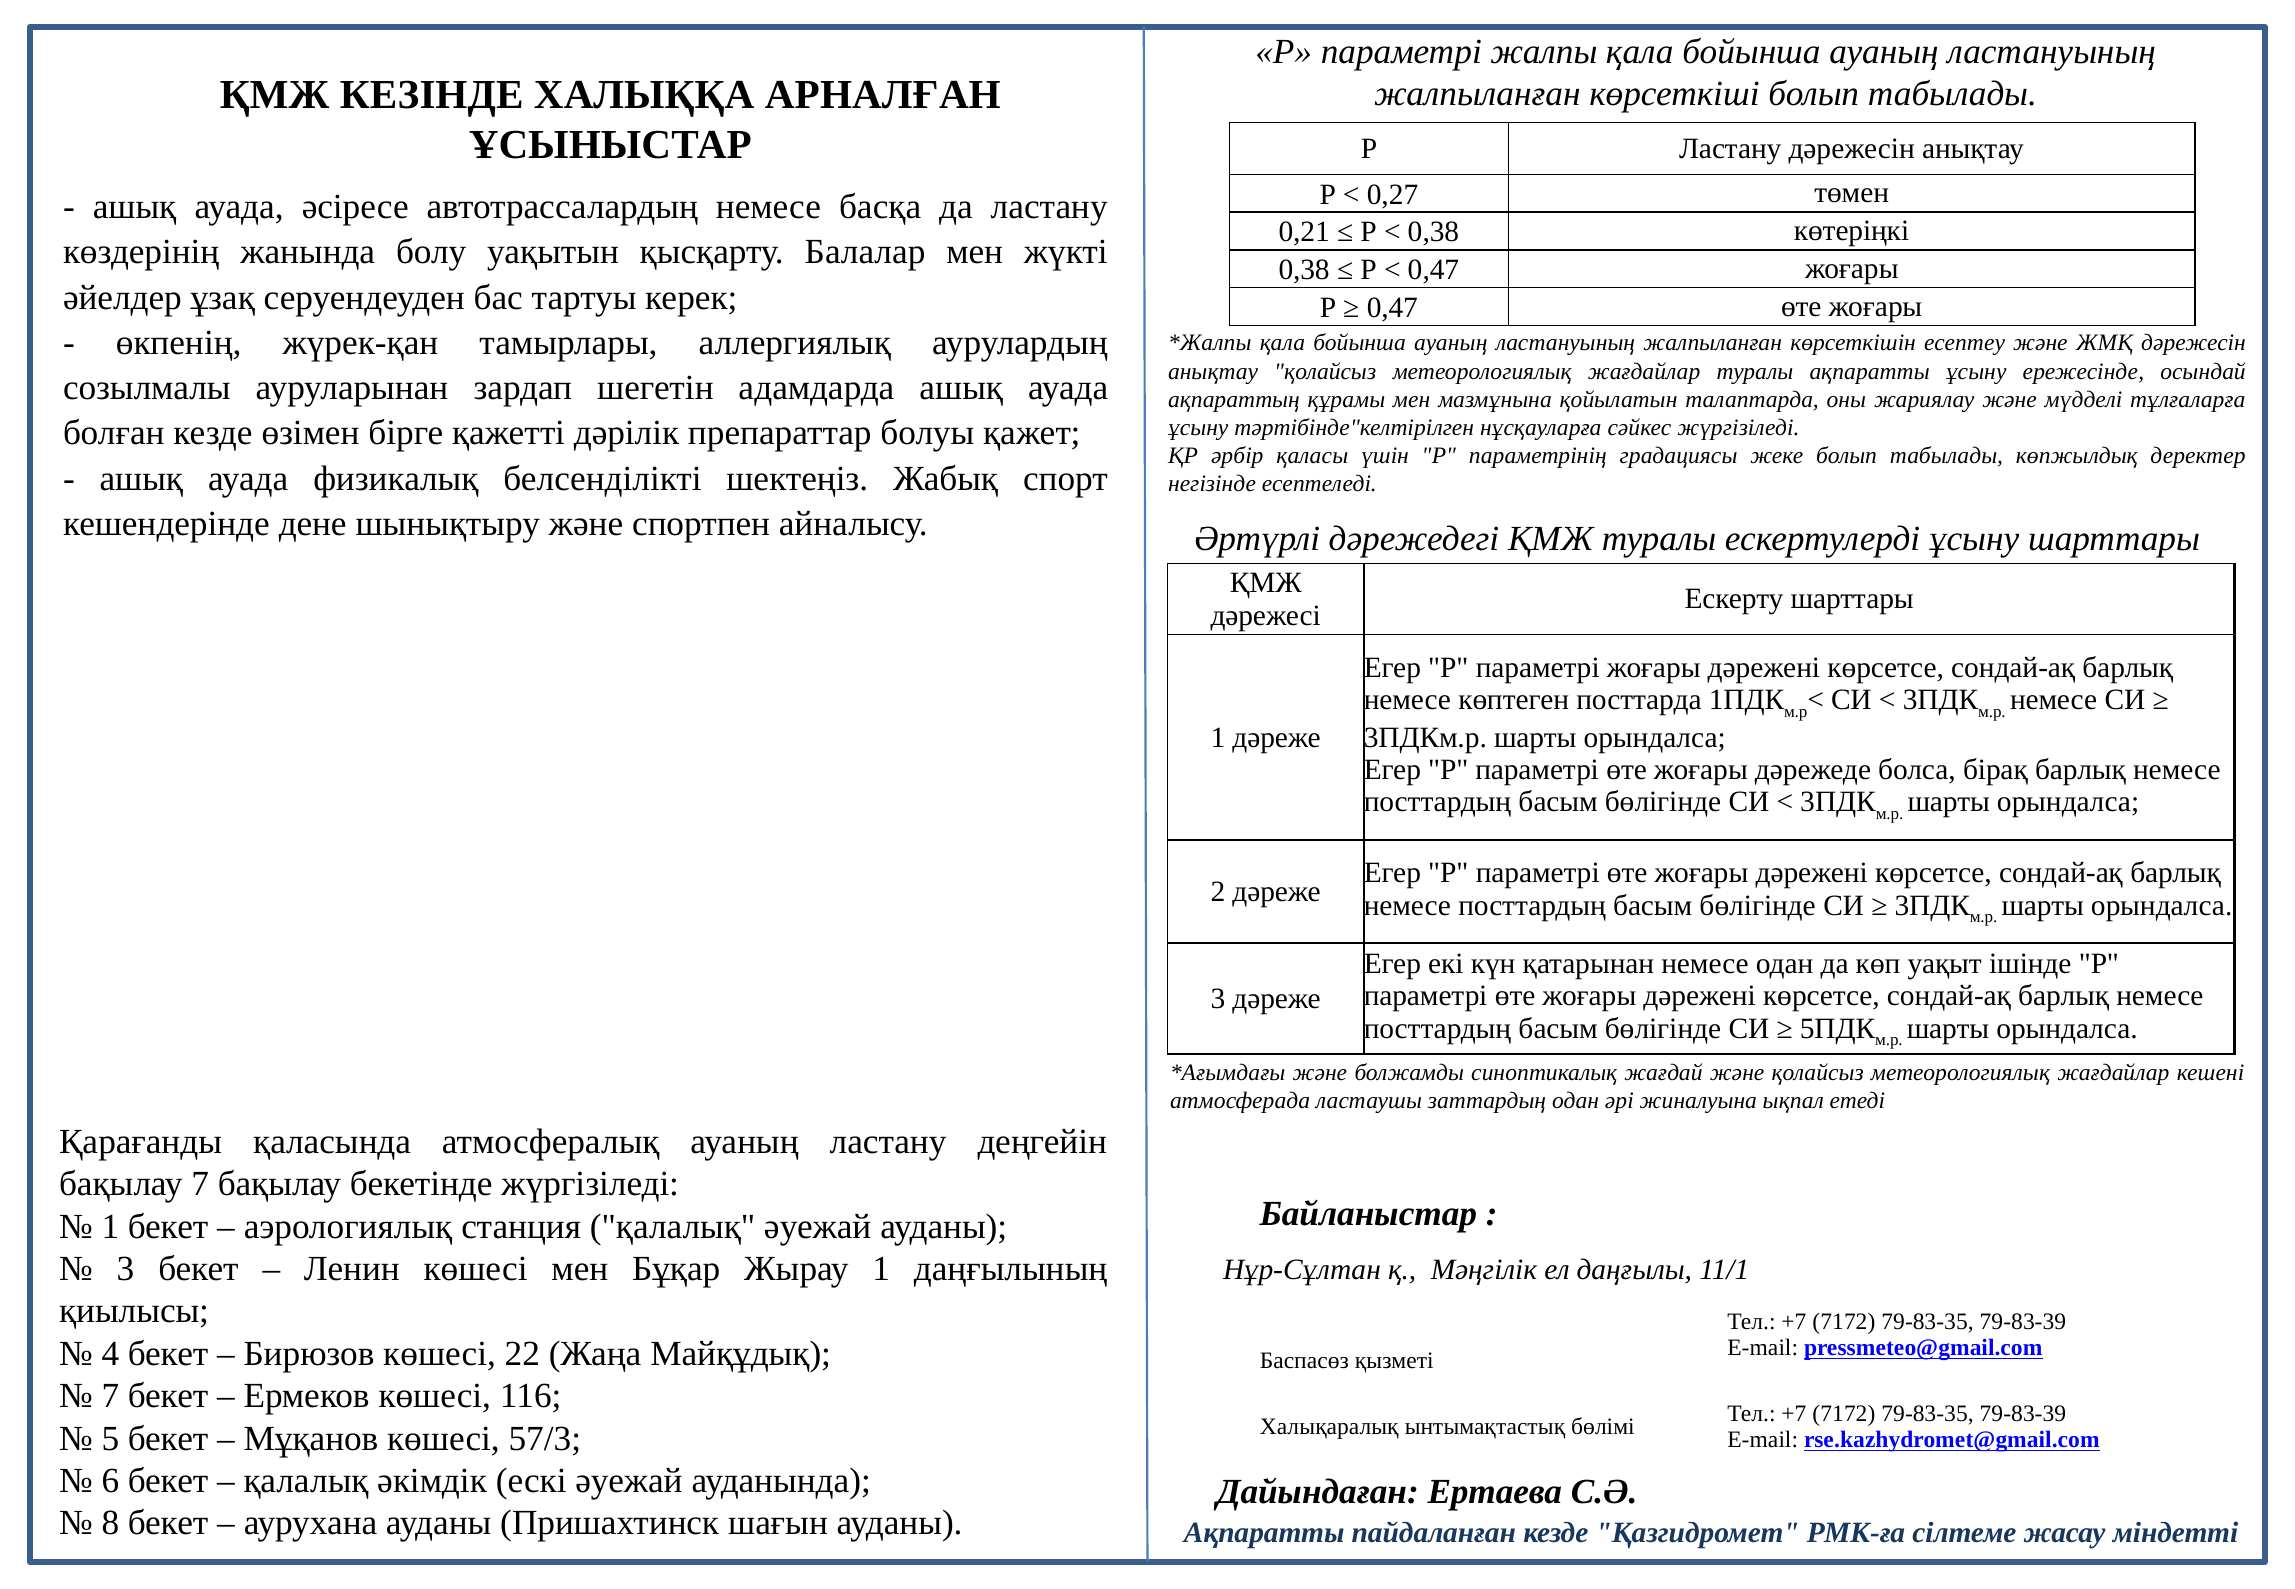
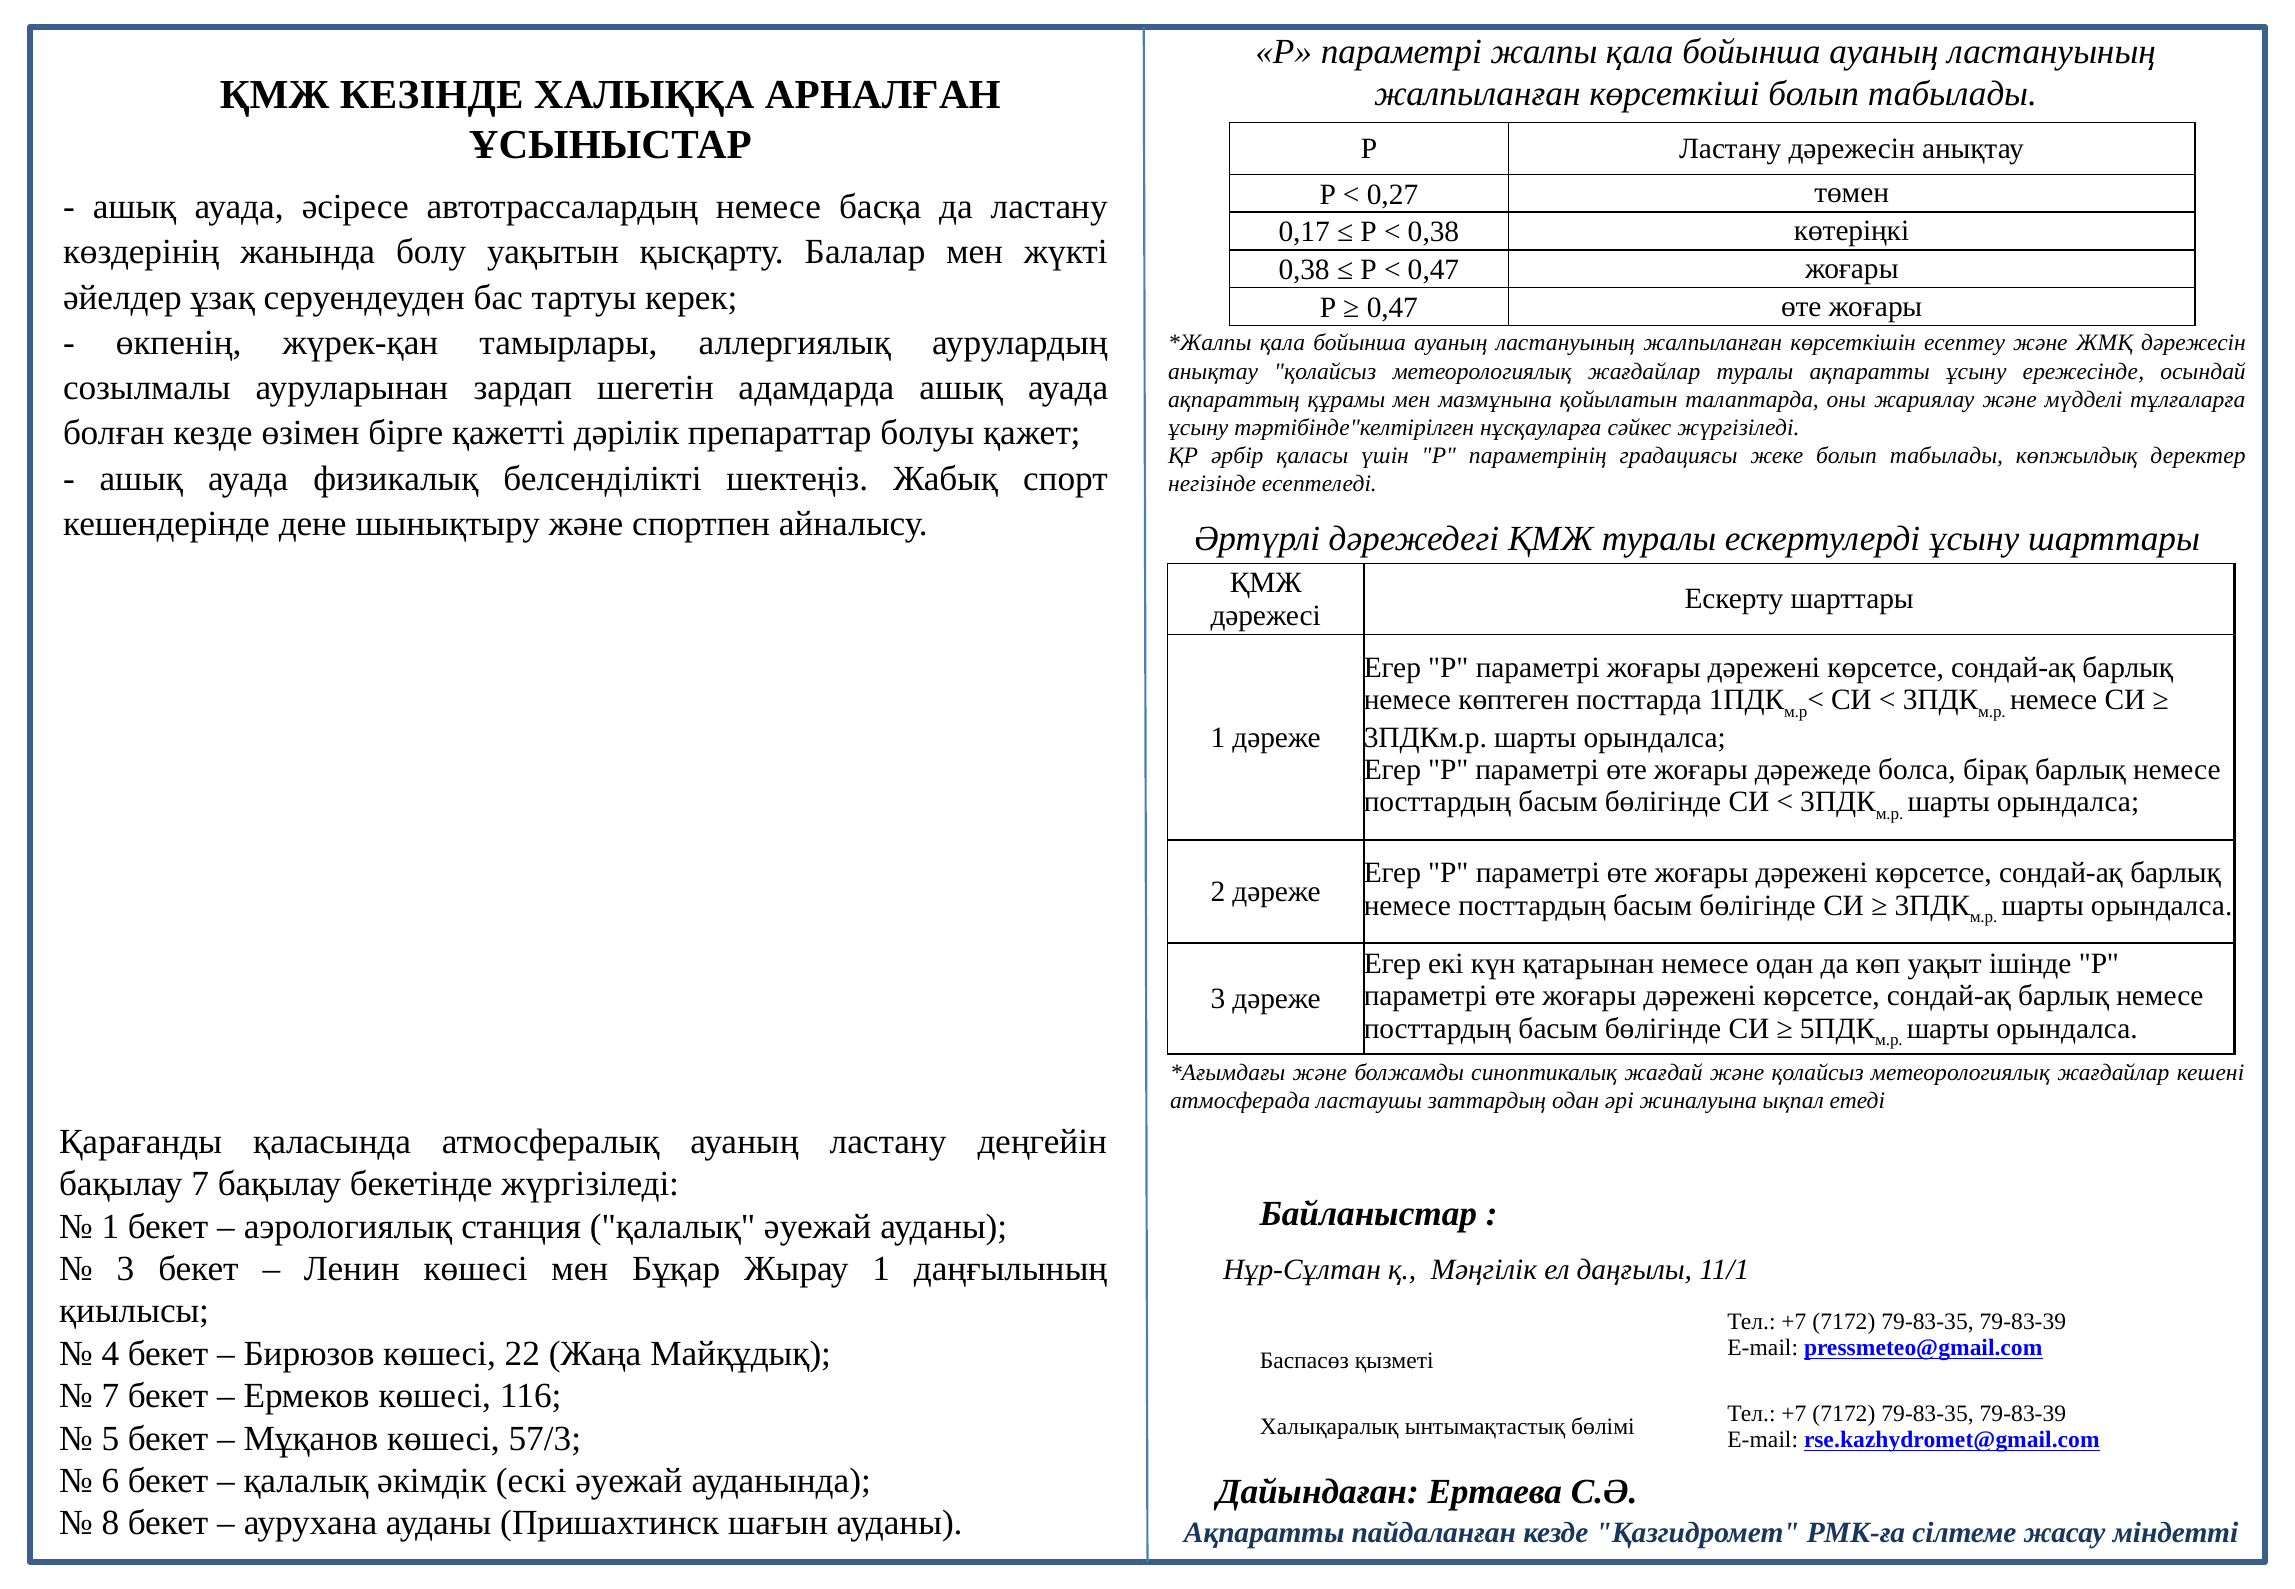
0,21: 0,21 -> 0,17
